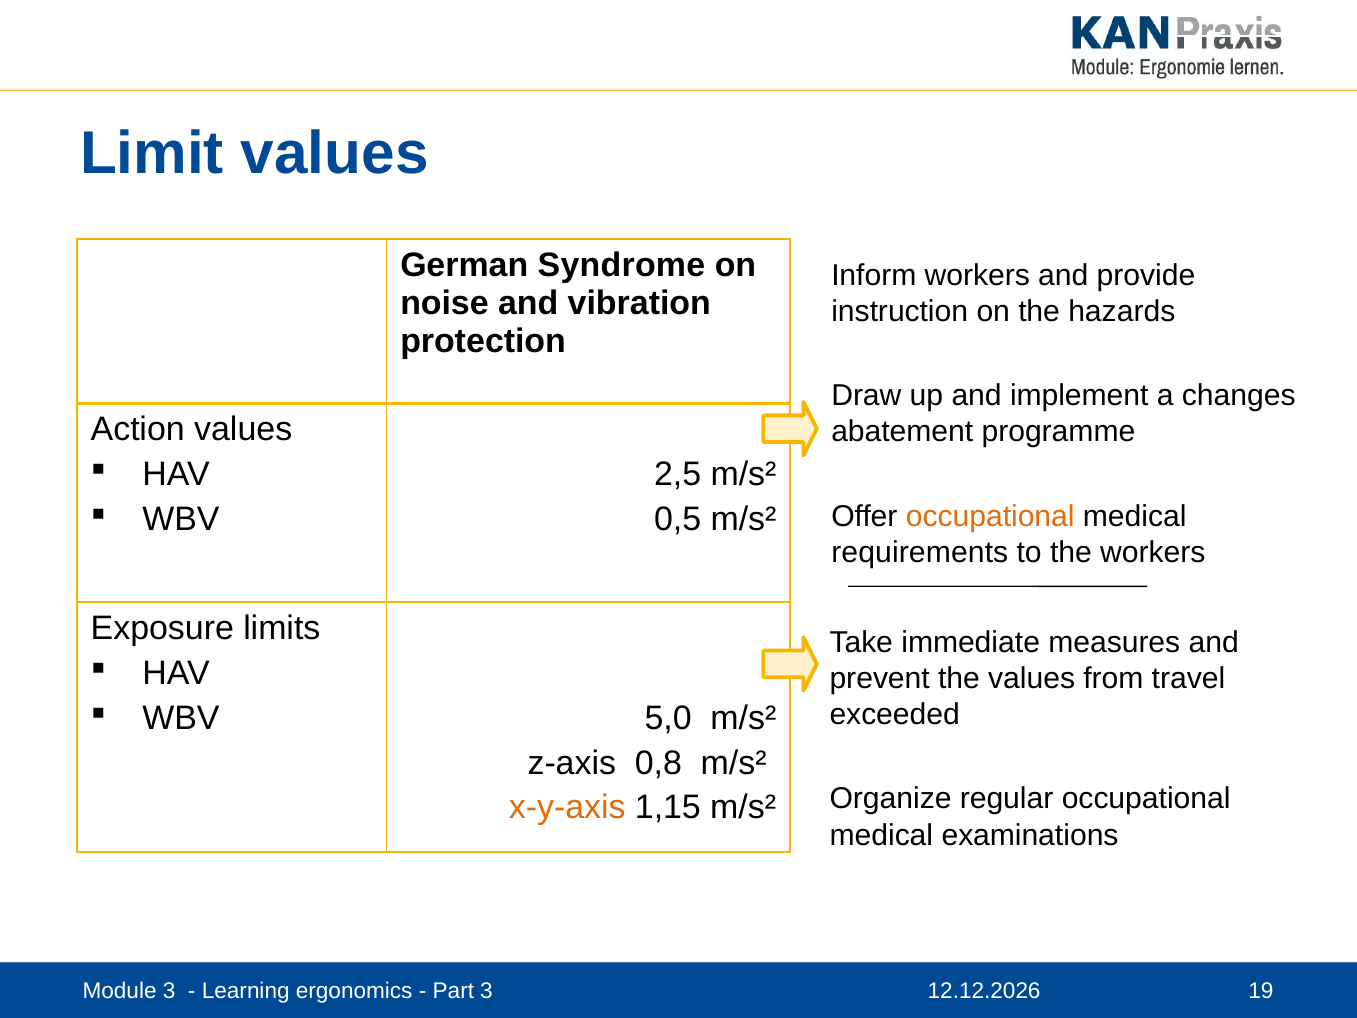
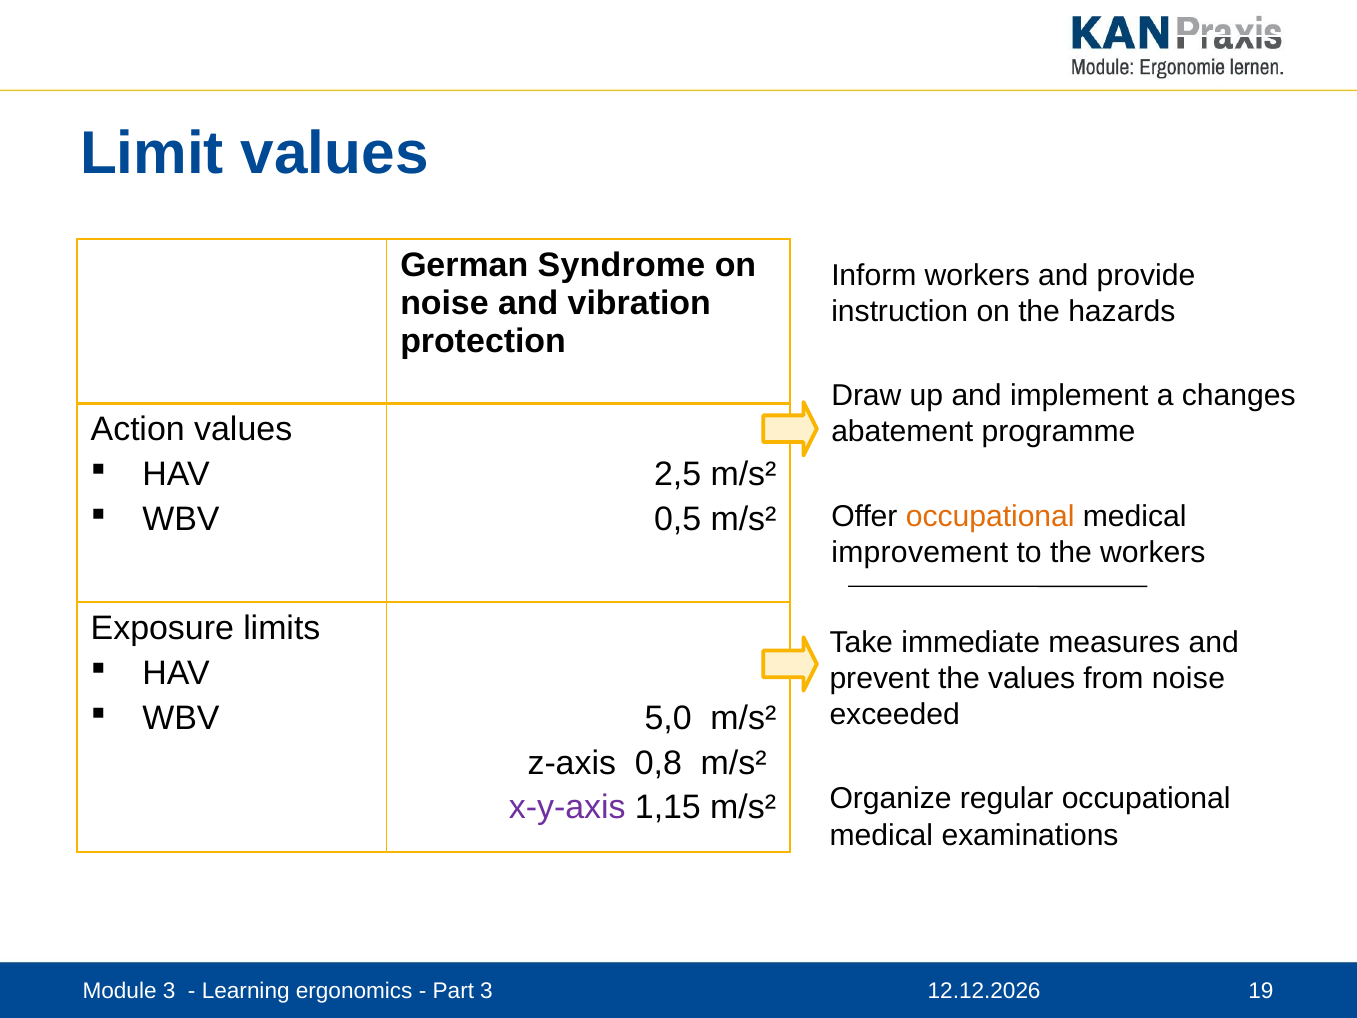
requirements: requirements -> improvement
from travel: travel -> noise
x-y-axis colour: orange -> purple
